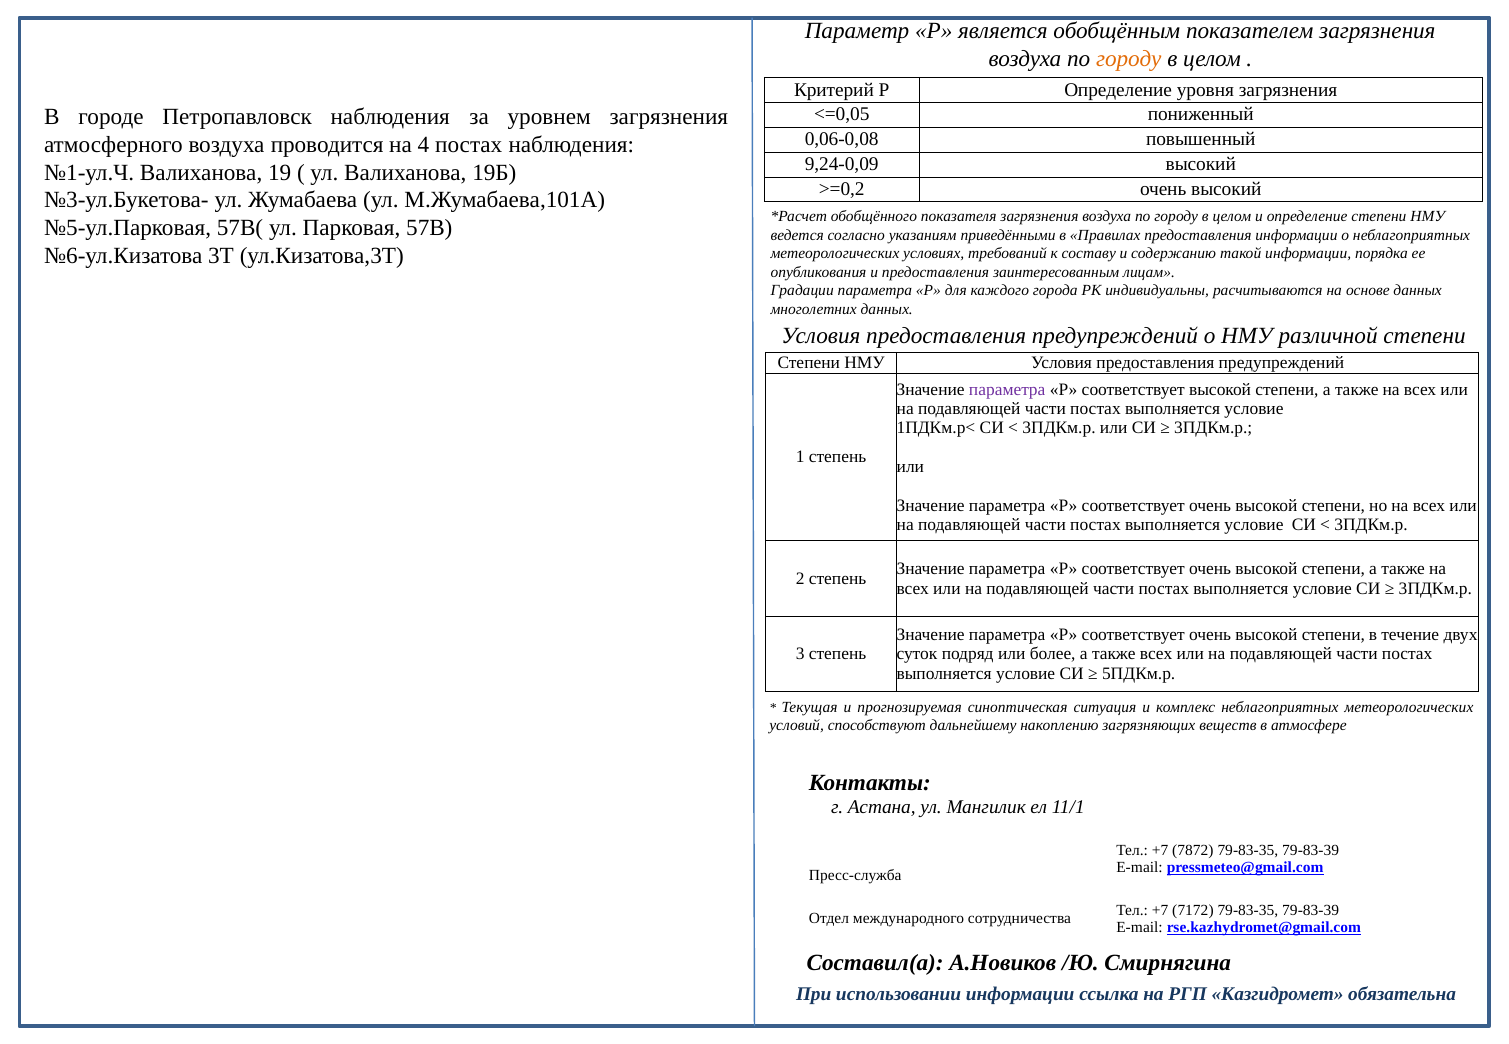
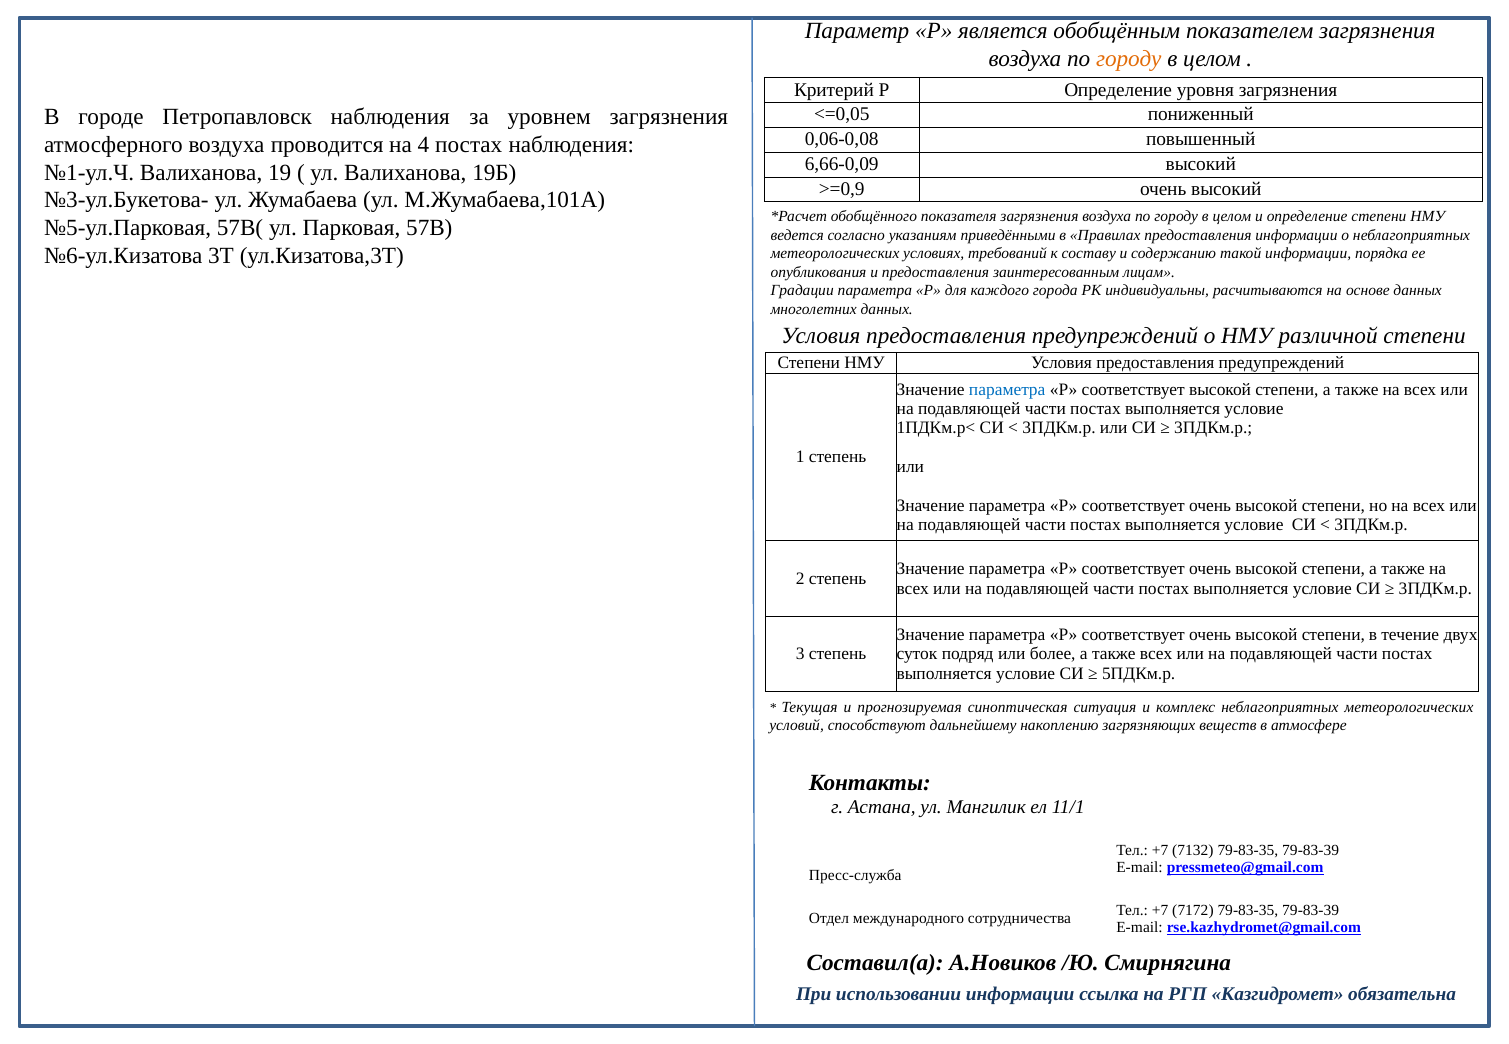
9,24-0,09: 9,24-0,09 -> 6,66-0,09
>=0,2: >=0,2 -> >=0,9
параметра at (1007, 390) colour: purple -> blue
7872: 7872 -> 7132
